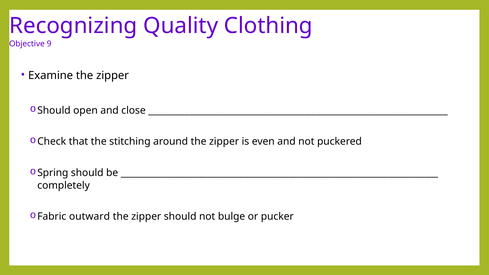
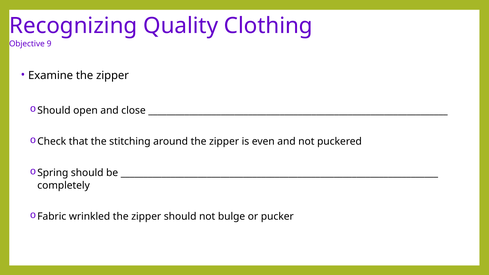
outward: outward -> wrinkled
